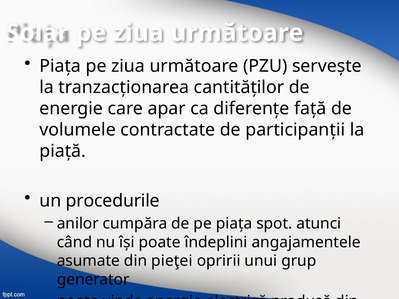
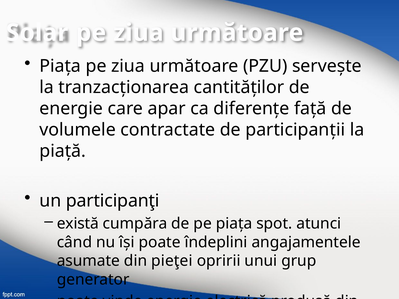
procedurile: procedurile -> participanţi
anilor: anilor -> există
